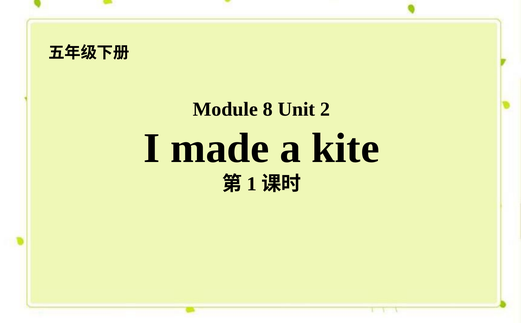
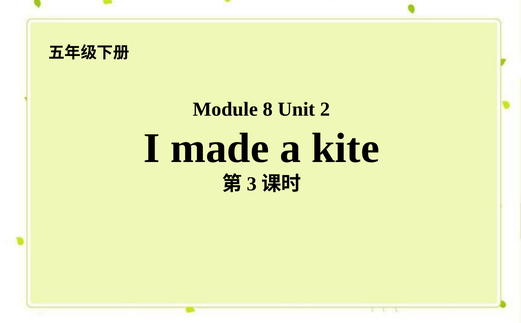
1: 1 -> 3
